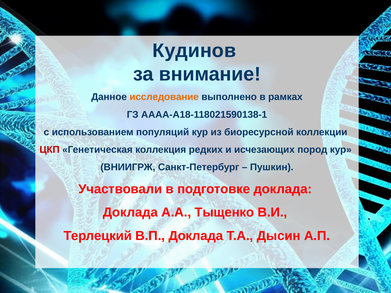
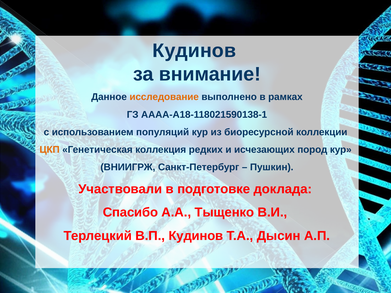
ЦКП colour: red -> orange
Доклада at (130, 213): Доклада -> Спасибо
В.П Доклада: Доклада -> Кудинов
